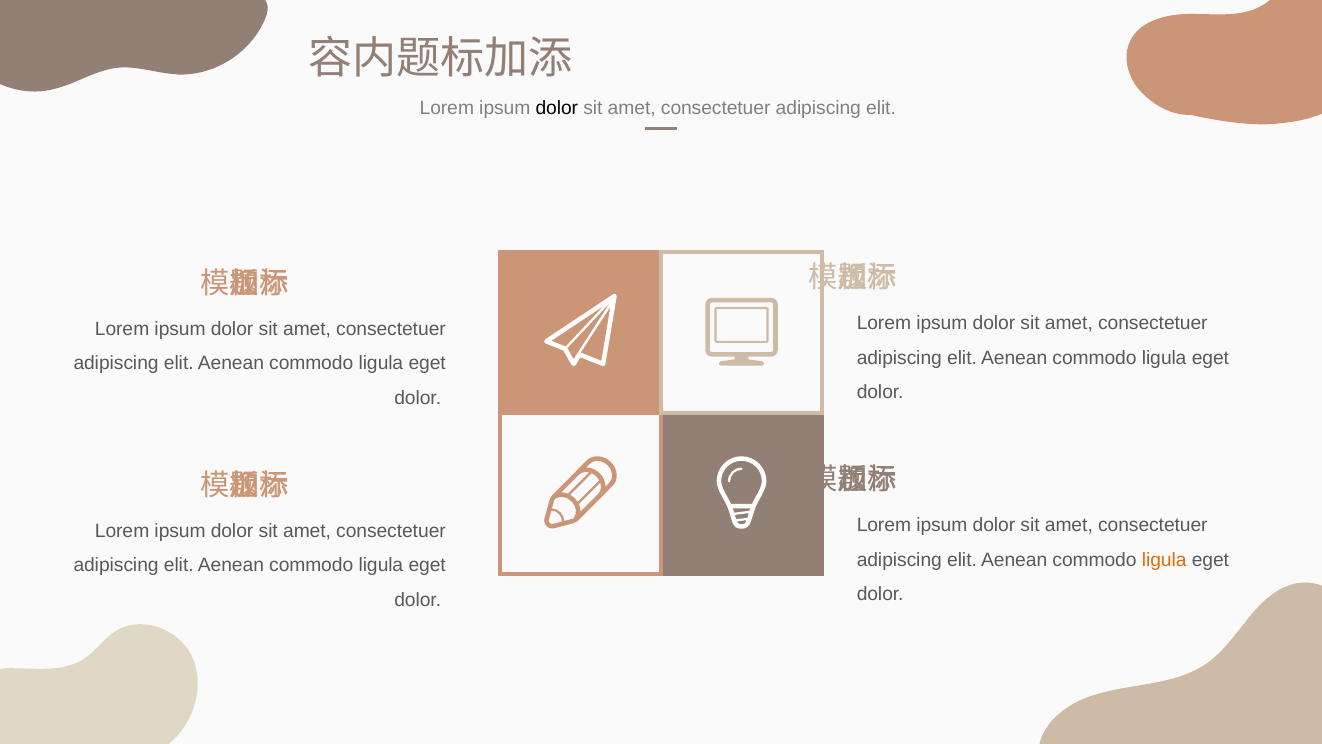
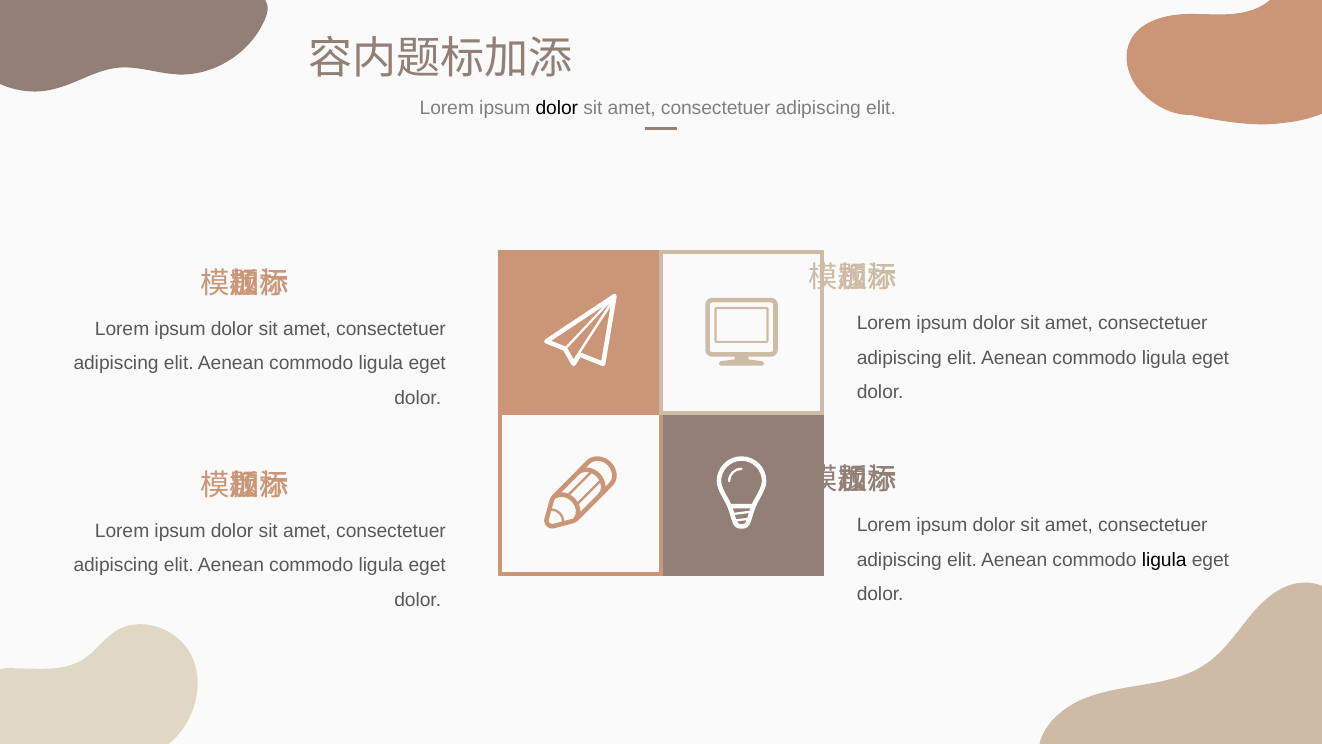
ligula at (1164, 560) colour: orange -> black
